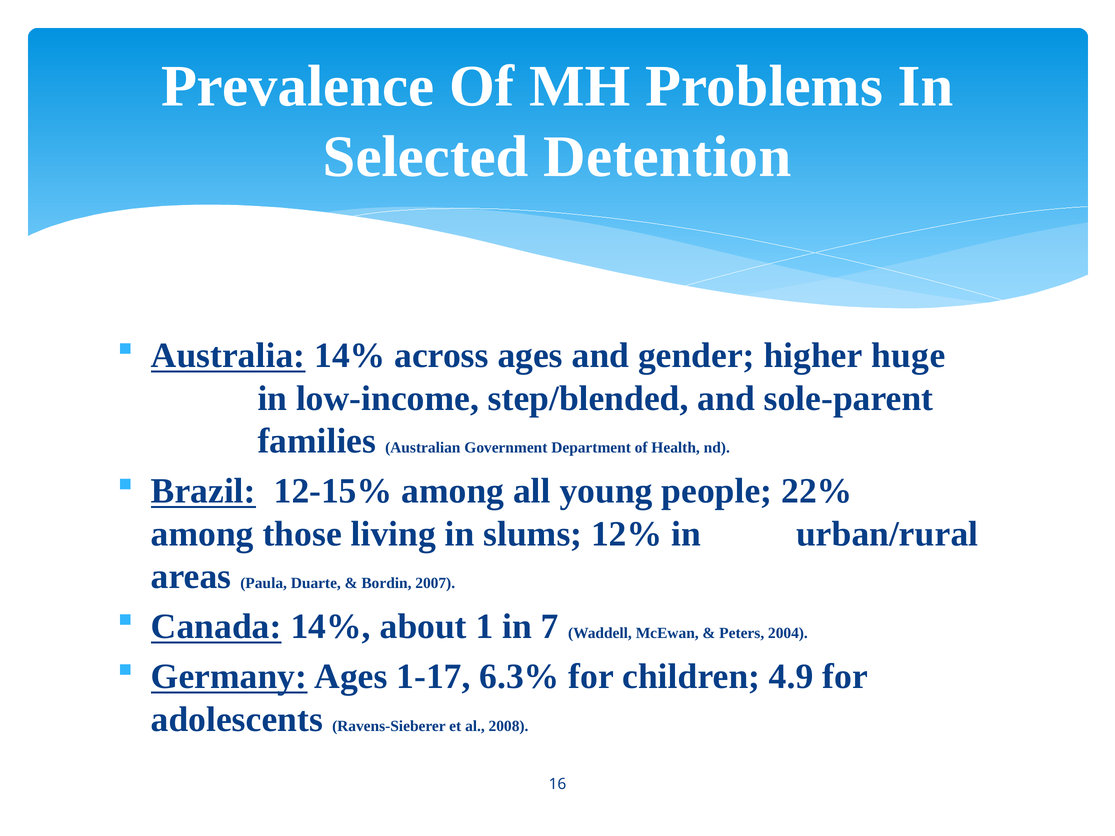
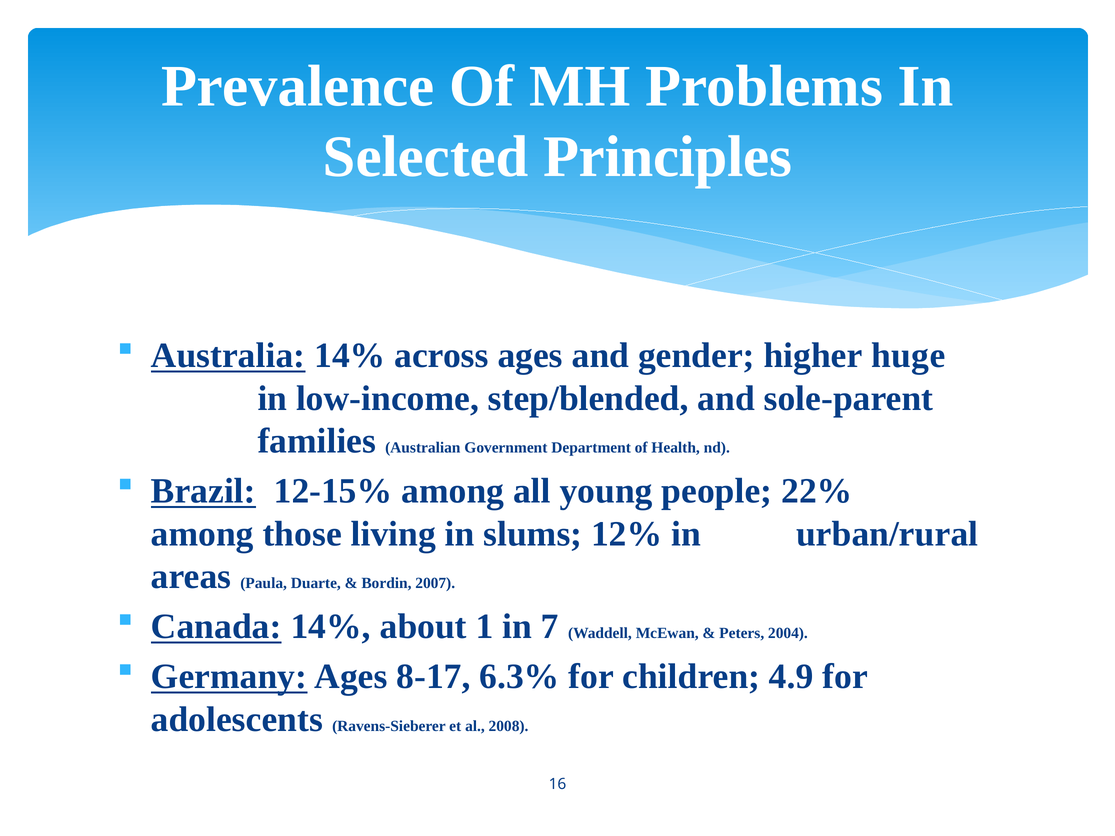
Detention: Detention -> Principles
1-17: 1-17 -> 8-17
